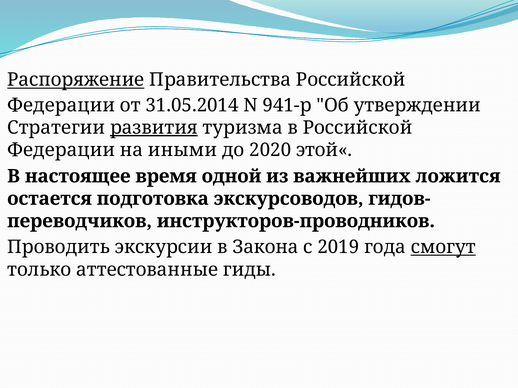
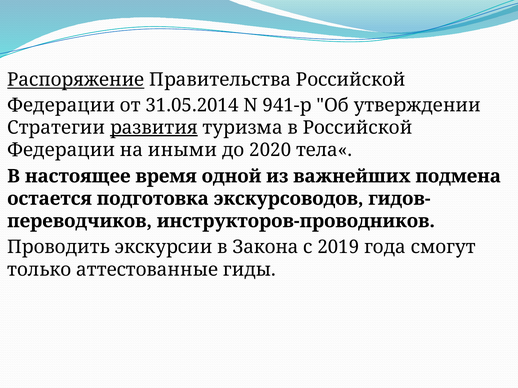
этой«: этой« -> тела«
ложится: ложится -> подмена
смогут underline: present -> none
